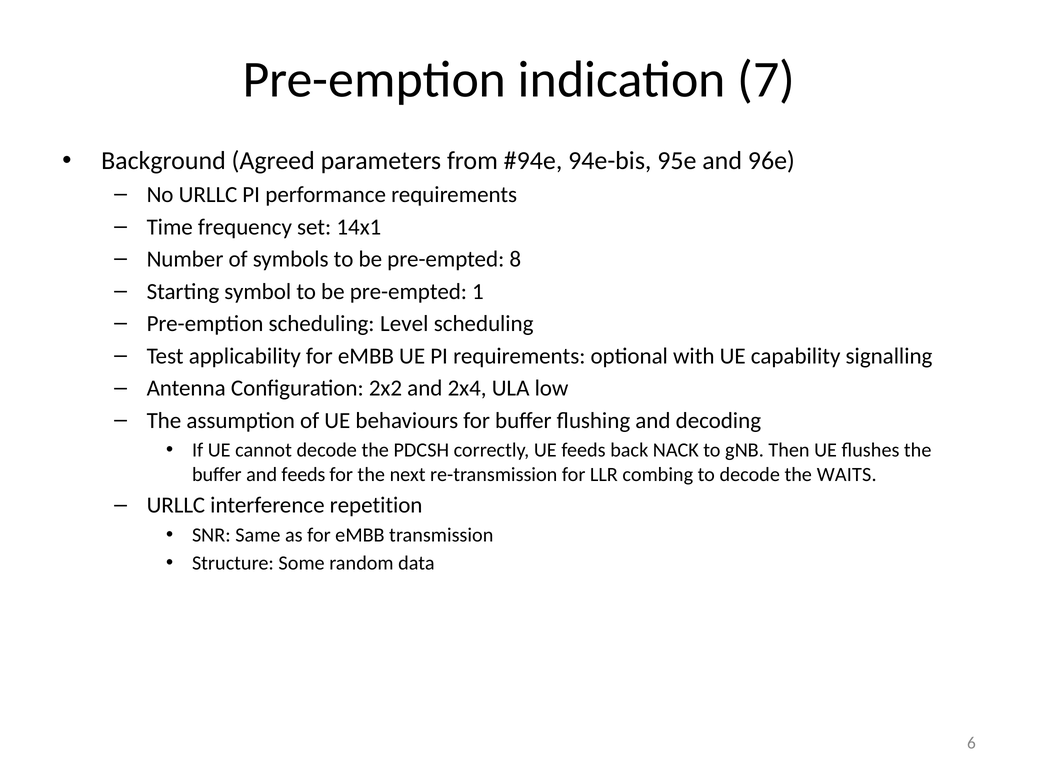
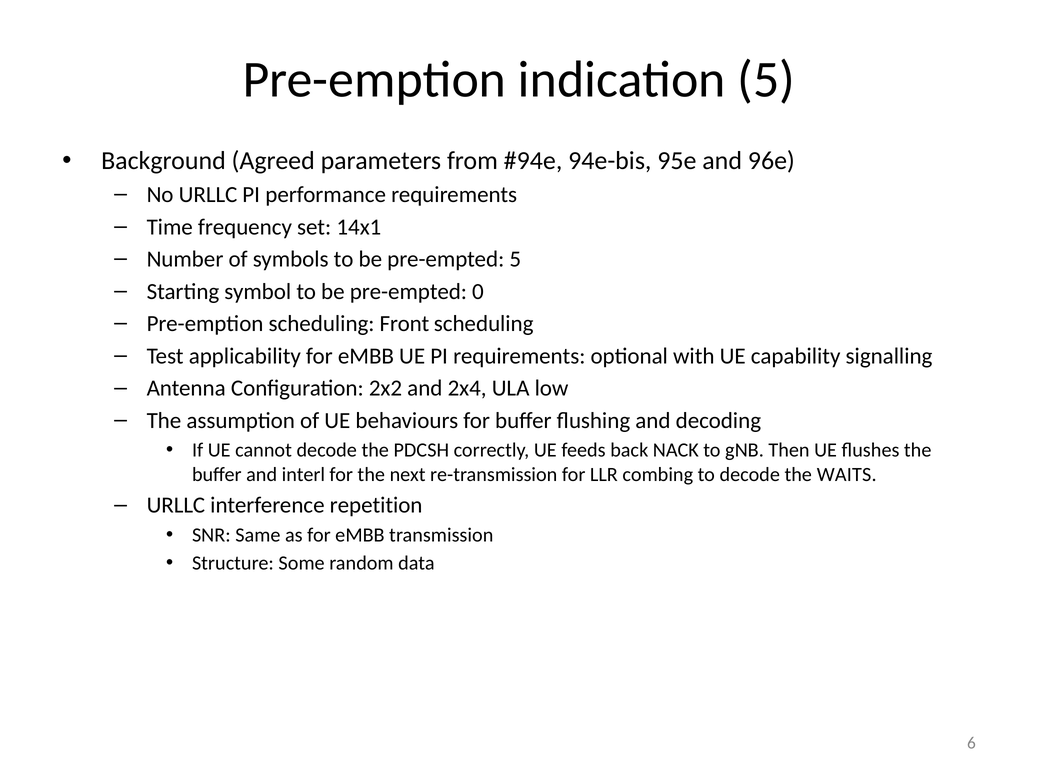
indication 7: 7 -> 5
pre-empted 8: 8 -> 5
1: 1 -> 0
Level: Level -> Front
and feeds: feeds -> interl
